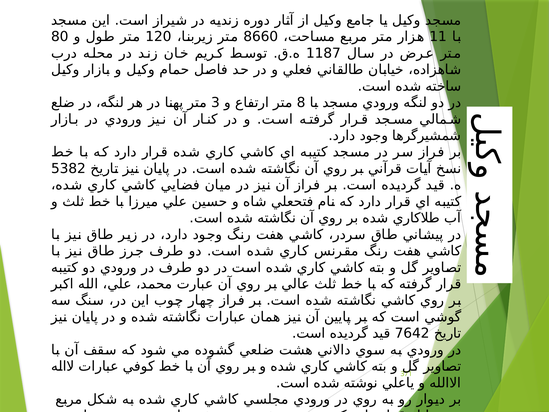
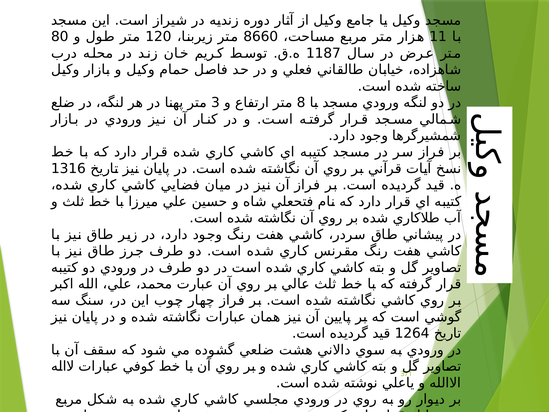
5382: 5382 -> 1316
7642: 7642 -> 1264
